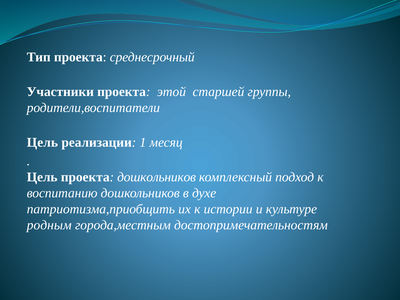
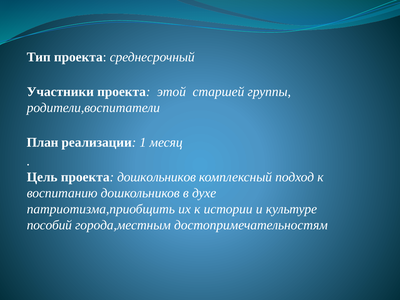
Цель at (42, 142): Цель -> План
родным: родным -> пособий
